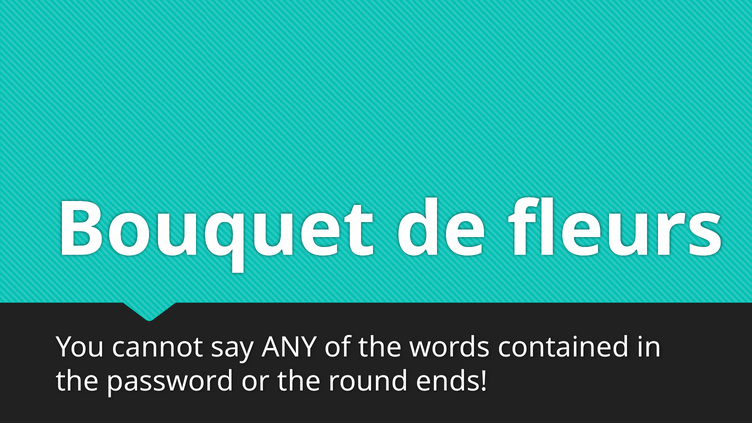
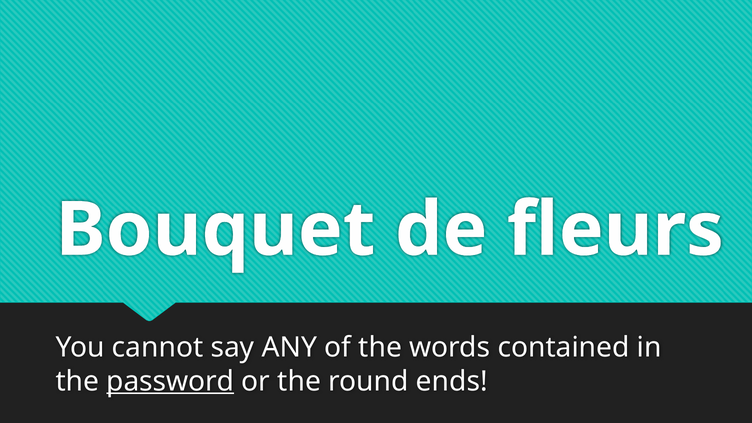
password underline: none -> present
